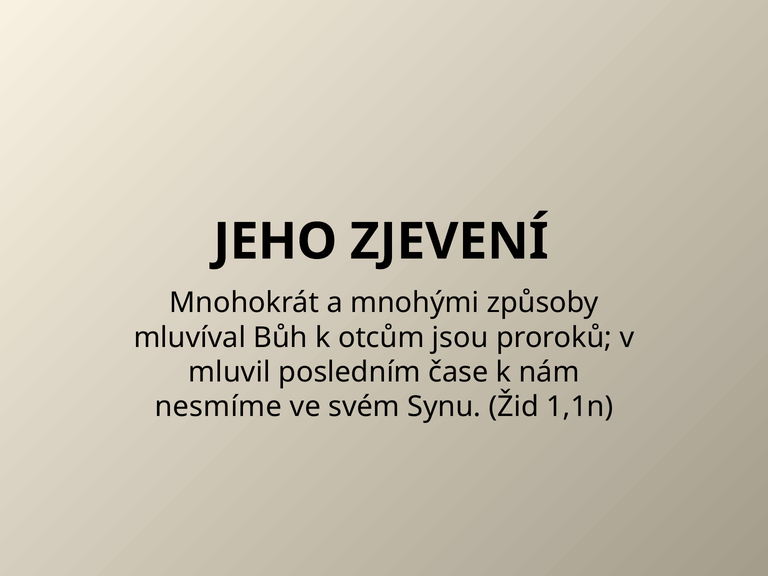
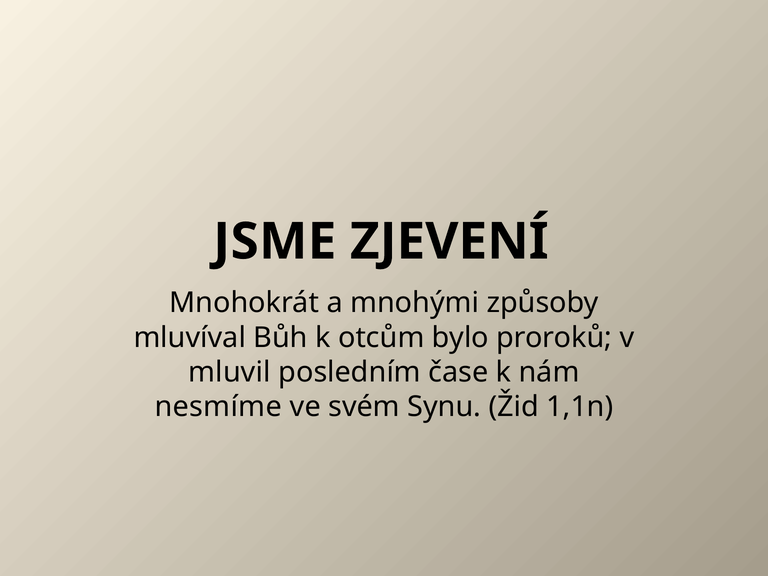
JEHO: JEHO -> JSME
jsou: jsou -> bylo
